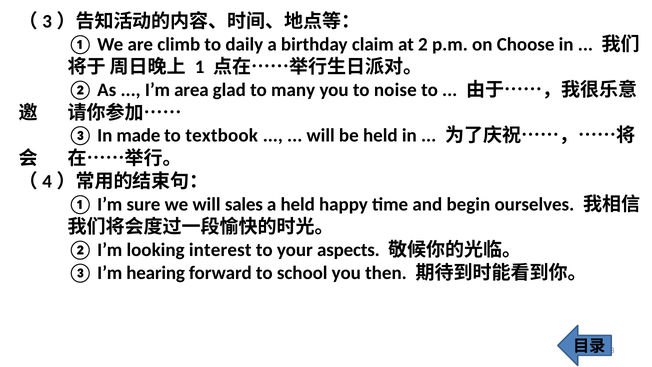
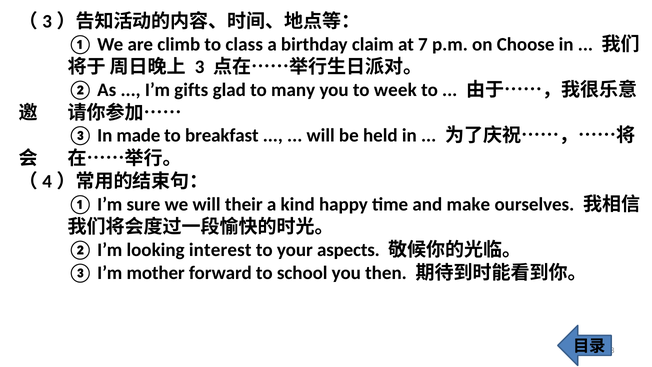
daily: daily -> class
2: 2 -> 7
1: 1 -> 3
area: area -> gifts
noise: noise -> week
textbook: textbook -> breakfast
sales: sales -> their
a held: held -> kind
begin: begin -> make
hearing: hearing -> mother
